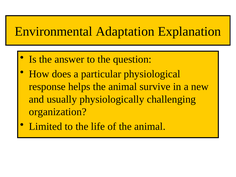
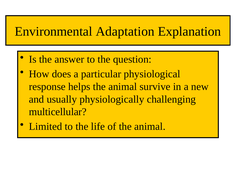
organization: organization -> multicellular
